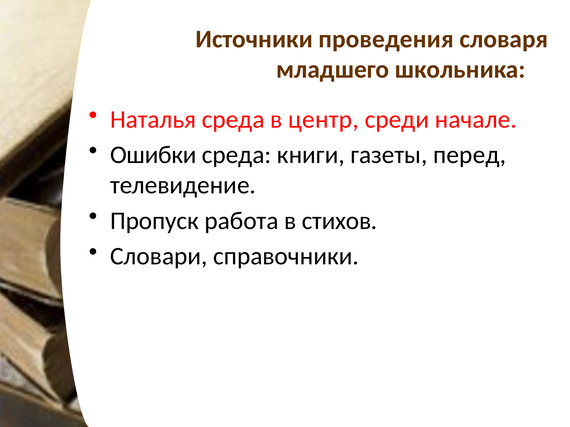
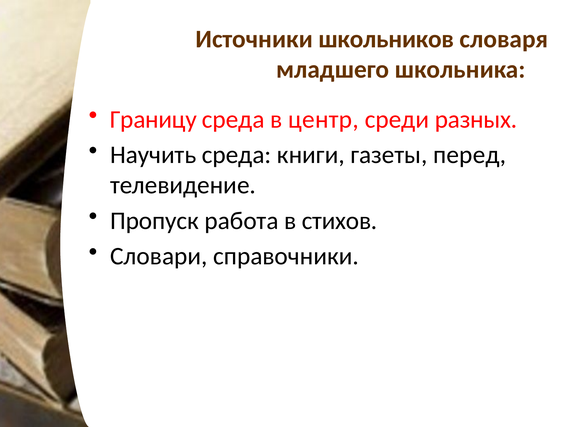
проведения: проведения -> школьников
Наталья: Наталья -> Границу
начале: начале -> разных
Ошибки: Ошибки -> Научить
